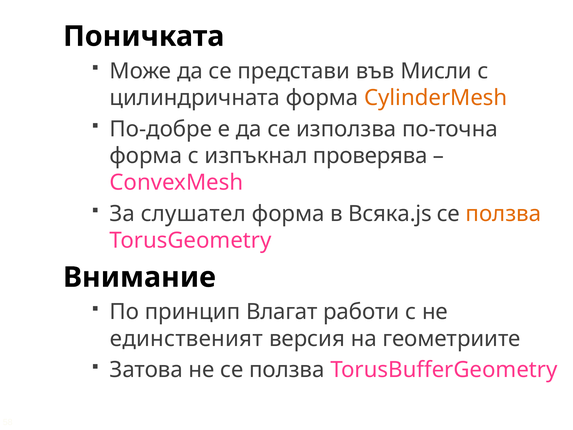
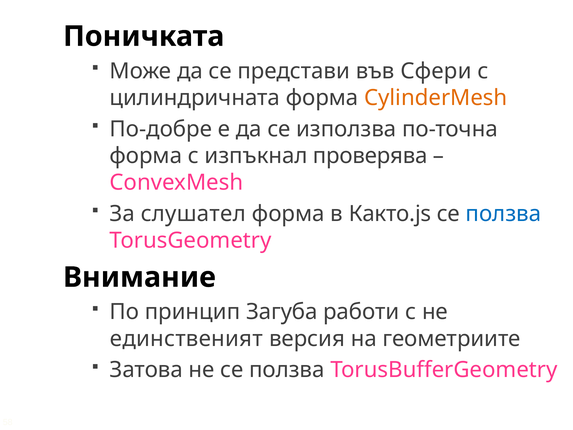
Мисли: Мисли -> Сфери
Всяка.js: Всяка.js -> Както.js
ползва at (503, 214) colour: orange -> blue
Влагат: Влагат -> Загуба
